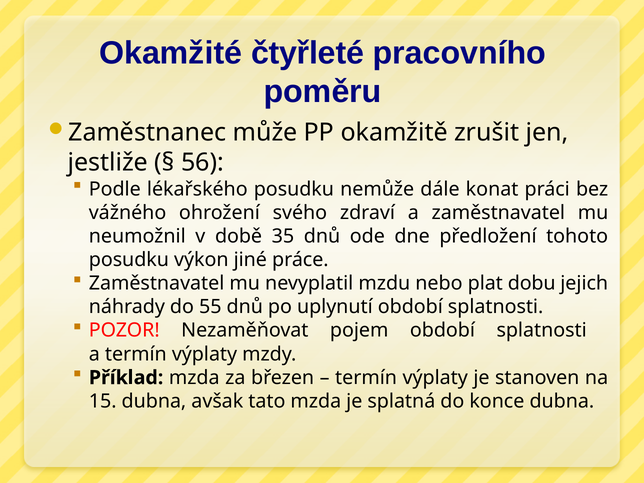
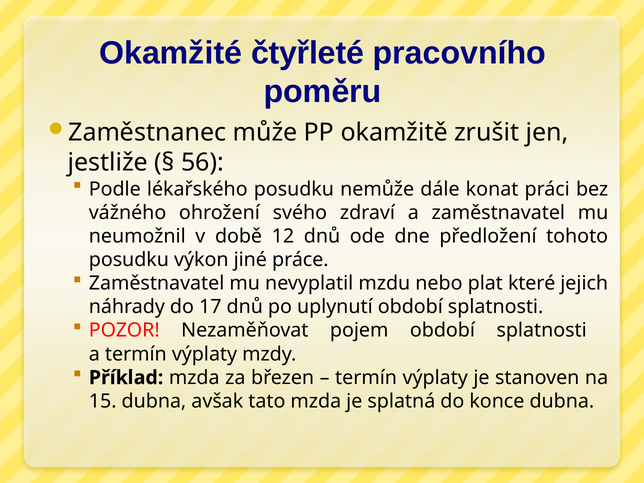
35: 35 -> 12
dobu: dobu -> které
55: 55 -> 17
